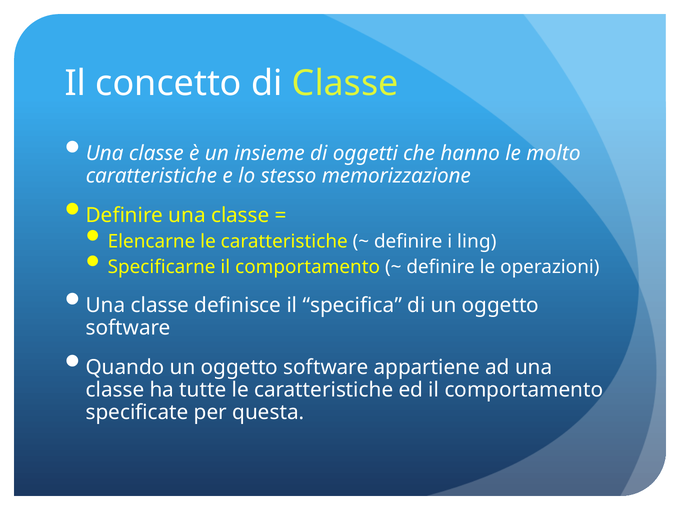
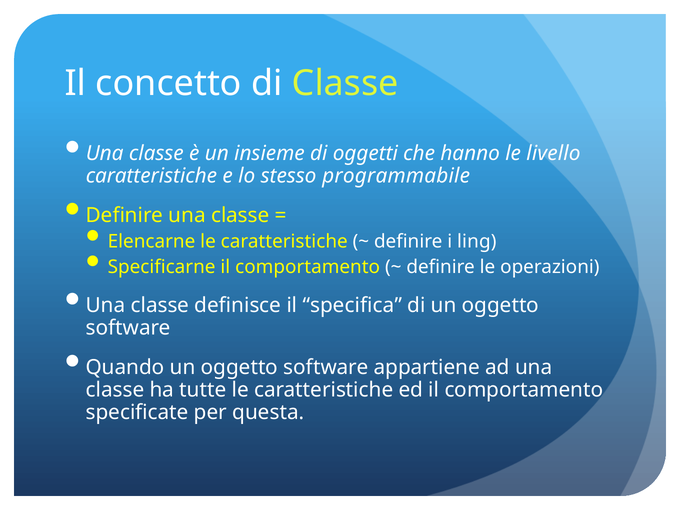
molto: molto -> livello
memorizzazione: memorizzazione -> programmabile
